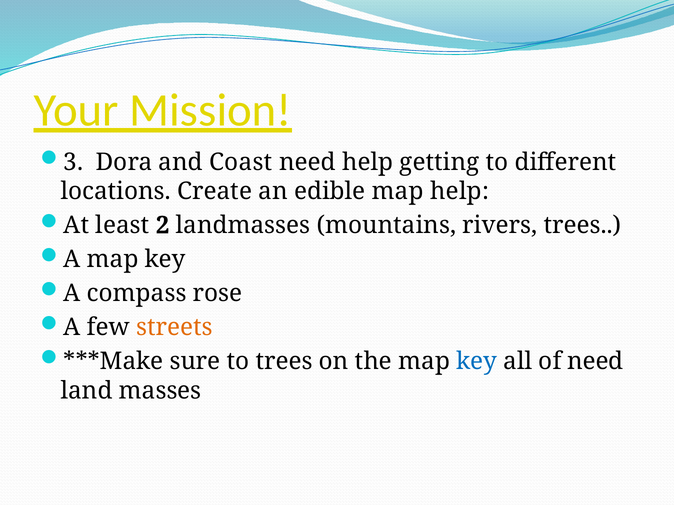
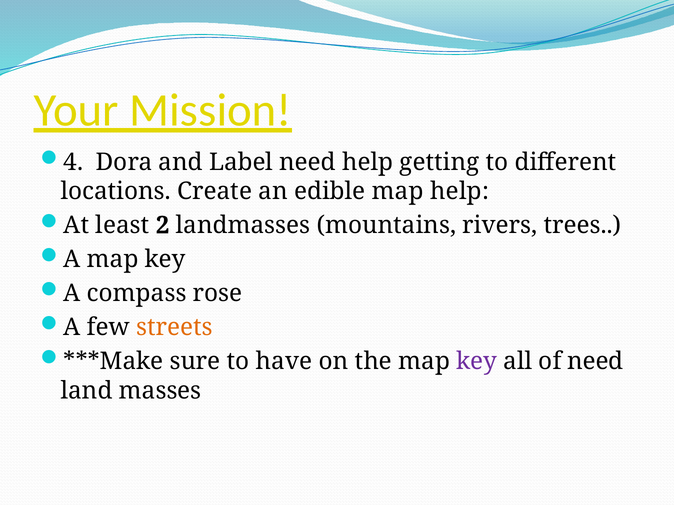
3: 3 -> 4
Coast: Coast -> Label
to trees: trees -> have
key at (477, 362) colour: blue -> purple
